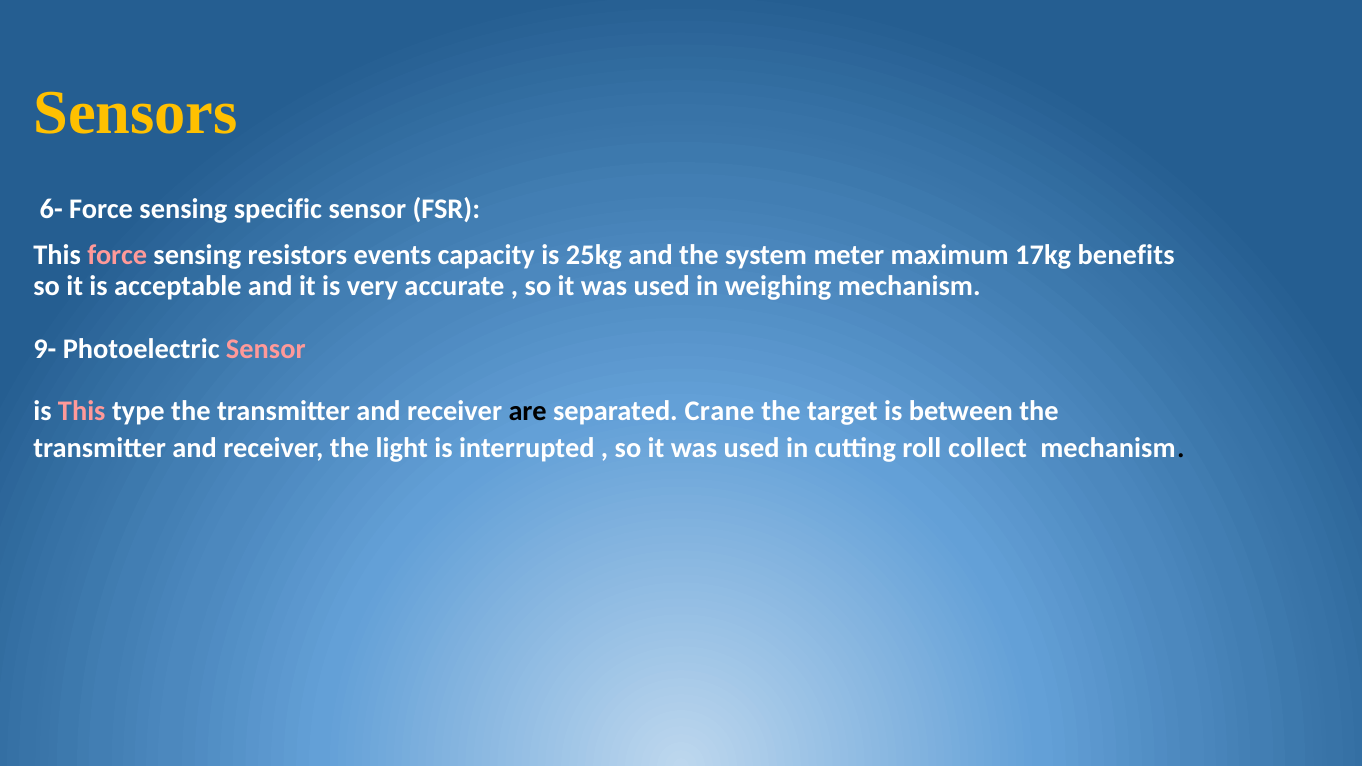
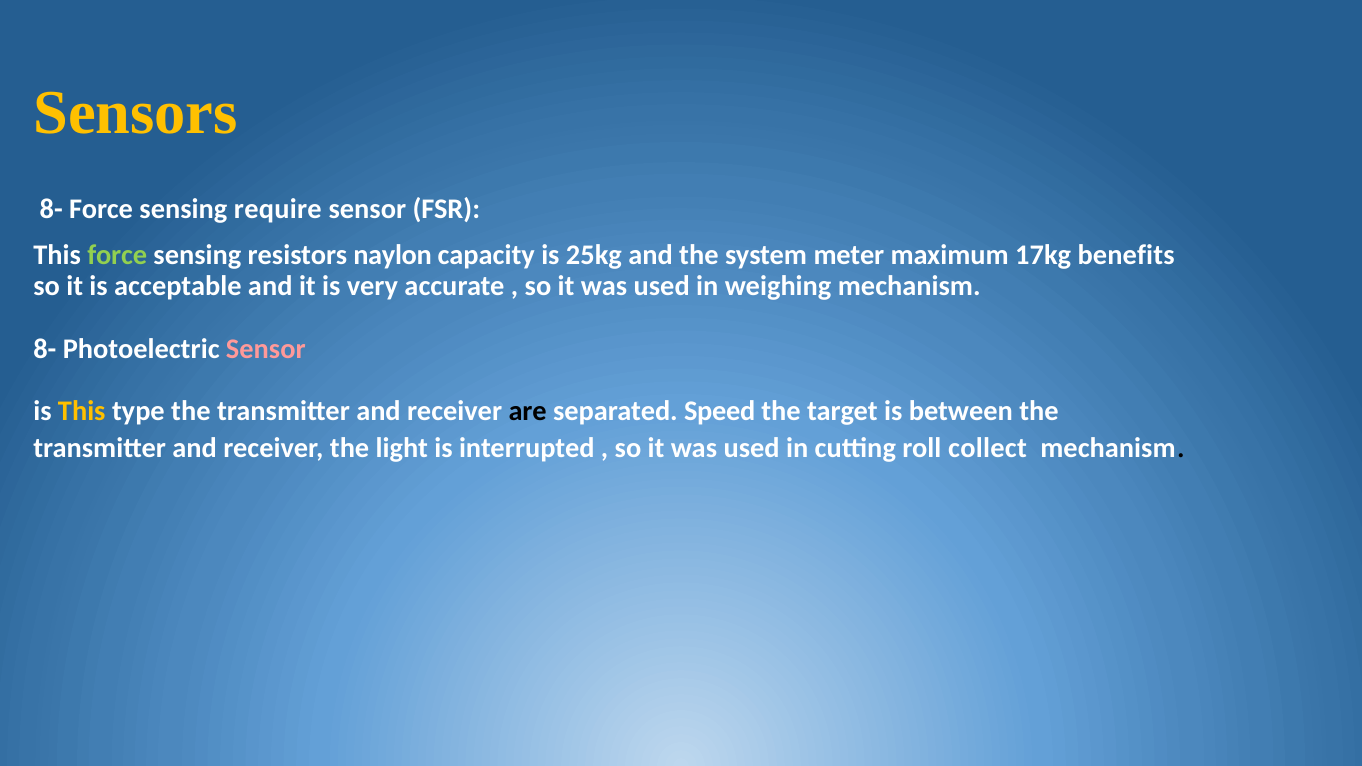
6- at (51, 210): 6- -> 8-
specific: specific -> require
force at (117, 255) colour: pink -> light green
events: events -> naylon
9- at (45, 349): 9- -> 8-
This at (82, 412) colour: pink -> yellow
Crane: Crane -> Speed
